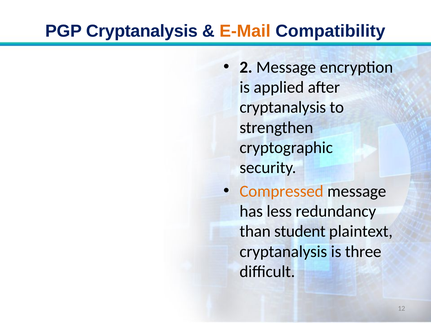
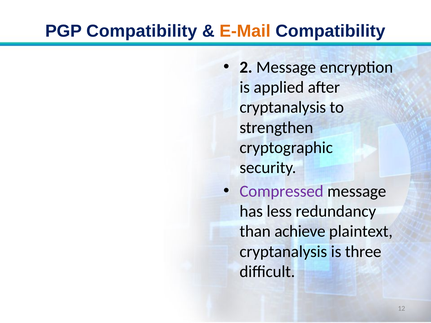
PGP Cryptanalysis: Cryptanalysis -> Compatibility
Compressed colour: orange -> purple
student: student -> achieve
